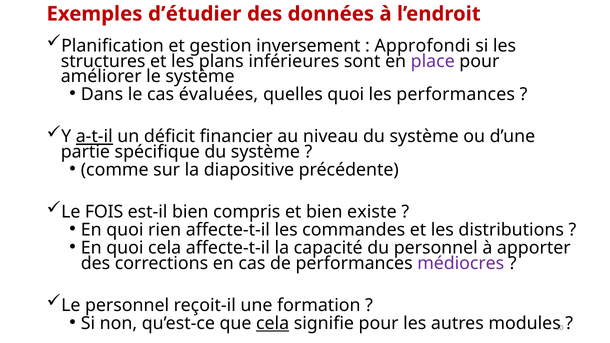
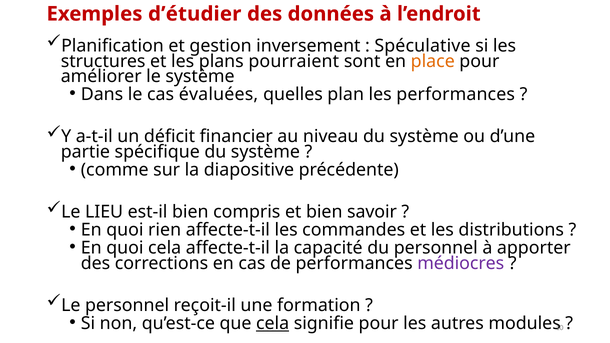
Approfondi: Approfondi -> Spéculative
inférieures: inférieures -> pourraient
place colour: purple -> orange
quelles quoi: quoi -> plan
a-t-il underline: present -> none
FOIS: FOIS -> LIEU
existe: existe -> savoir
